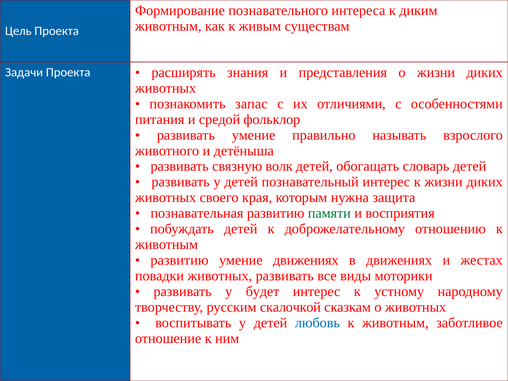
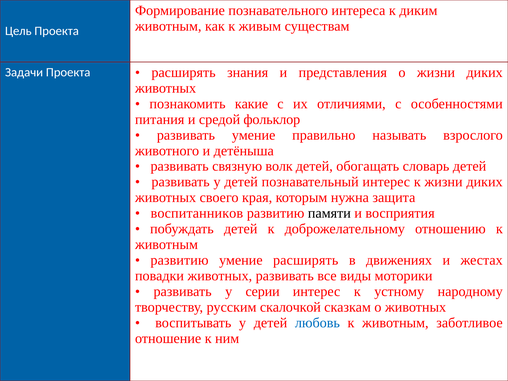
запас: запас -> какие
познавательная: познавательная -> воспитанников
памяти colour: green -> black
умение движениях: движениях -> расширять
будет: будет -> серии
